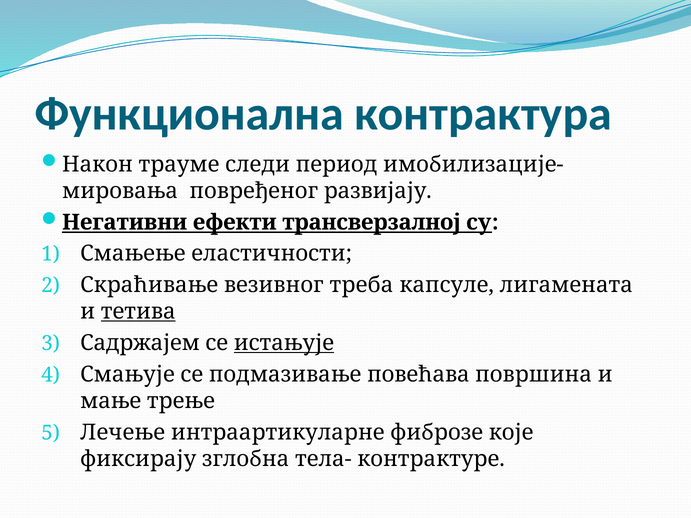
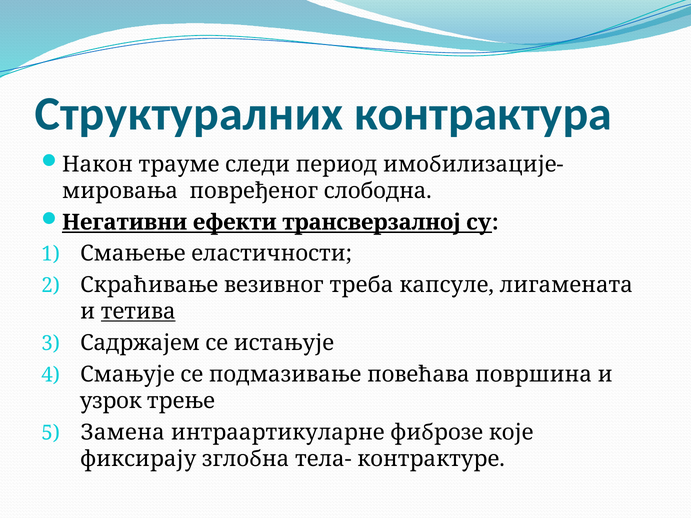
Функционална: Функционална -> Структуралних
развијају: развијају -> слободна
истањује underline: present -> none
мање: мање -> узрок
Лечење: Лечење -> Замена
